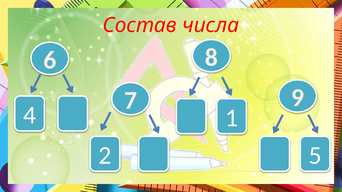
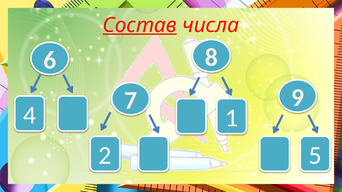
Состав underline: none -> present
